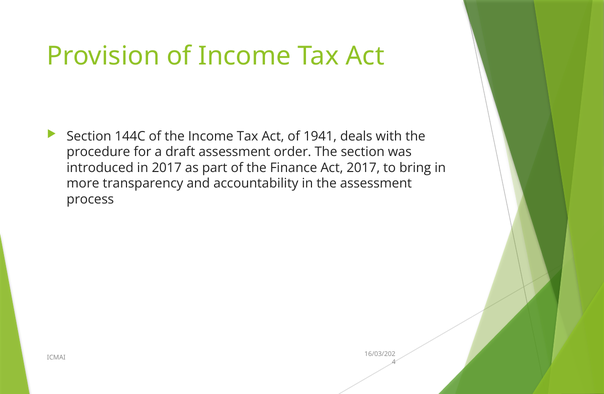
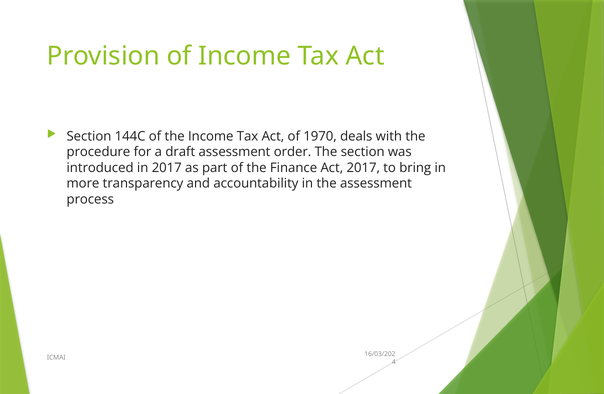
1941: 1941 -> 1970
